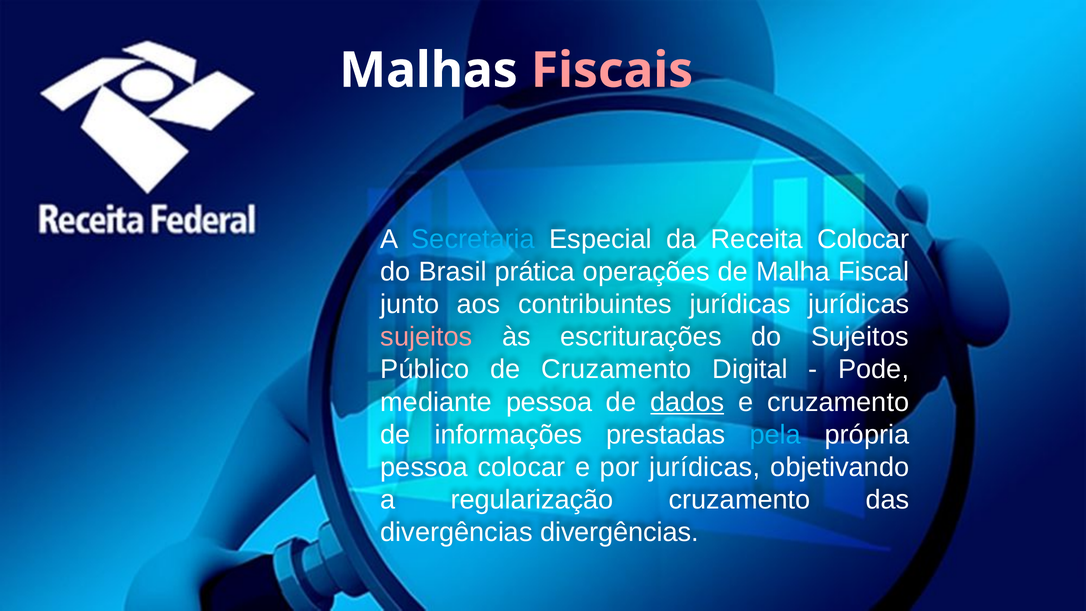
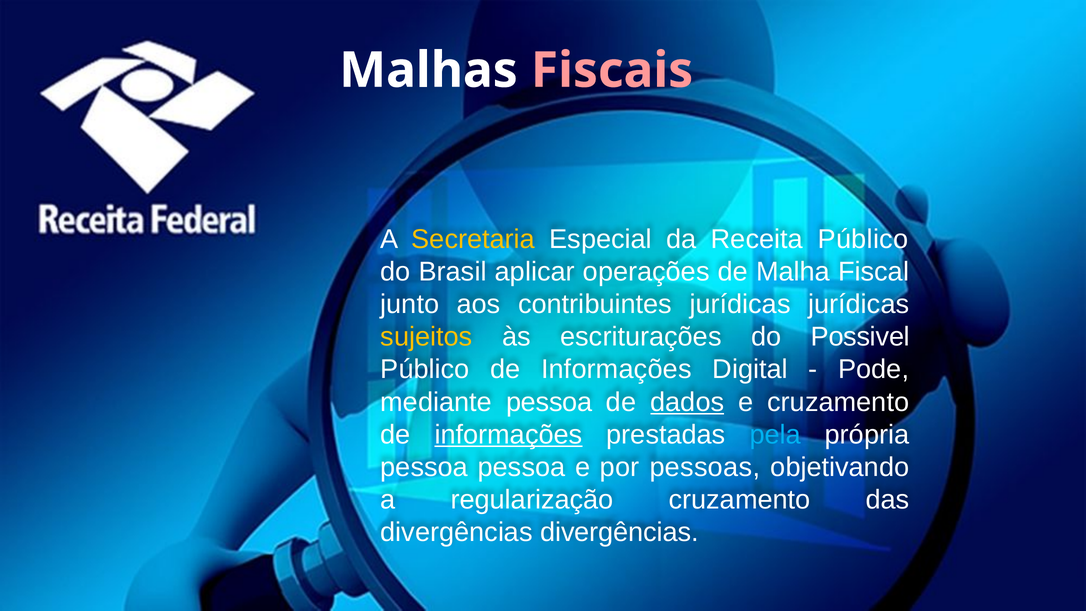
Secretaria colour: light blue -> yellow
Receita Colocar: Colocar -> Público
prática: prática -> aplicar
sujeitos at (426, 337) colour: pink -> yellow
do Sujeitos: Sujeitos -> Possivel
Público de Cruzamento: Cruzamento -> Informações
informações at (509, 435) underline: none -> present
pessoa colocar: colocar -> pessoa
por jurídicas: jurídicas -> pessoas
